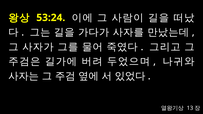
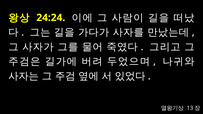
53:24: 53:24 -> 24:24
